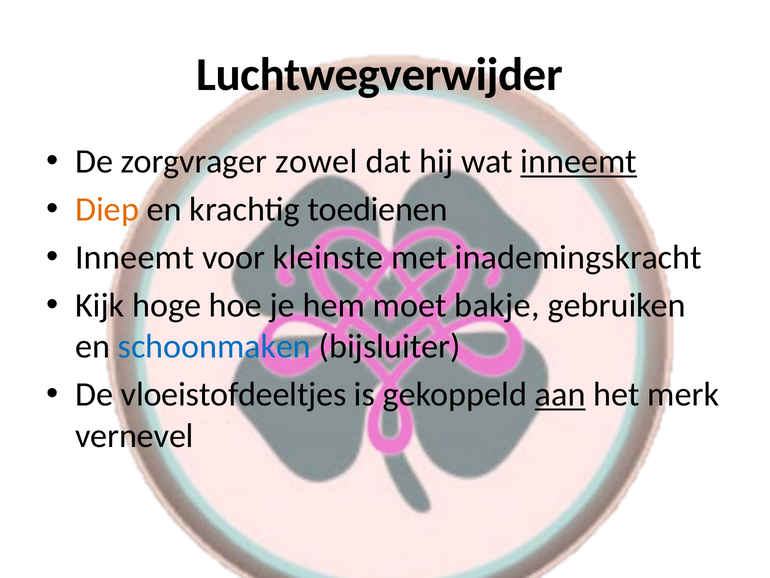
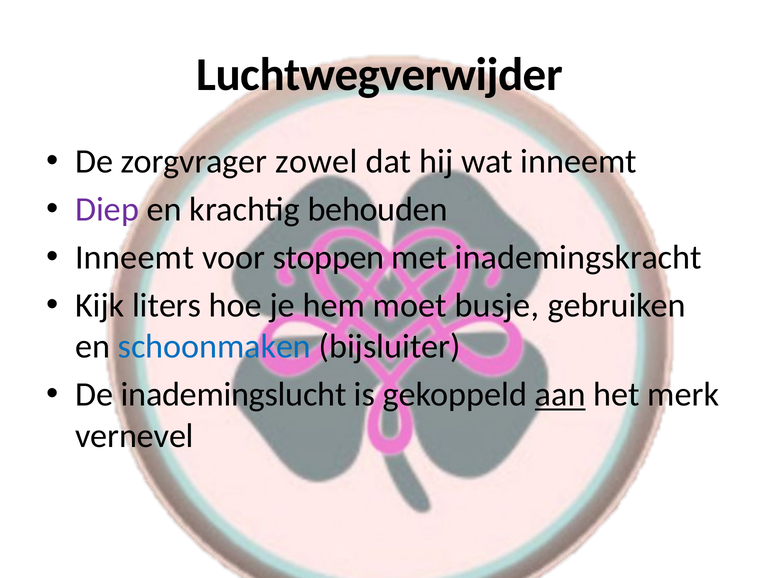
inneemt at (579, 162) underline: present -> none
Diep colour: orange -> purple
toedienen: toedienen -> behouden
kleinste: kleinste -> stoppen
hoge: hoge -> liters
bakje: bakje -> busje
vloeistofdeeltjes: vloeistofdeeltjes -> inademingslucht
